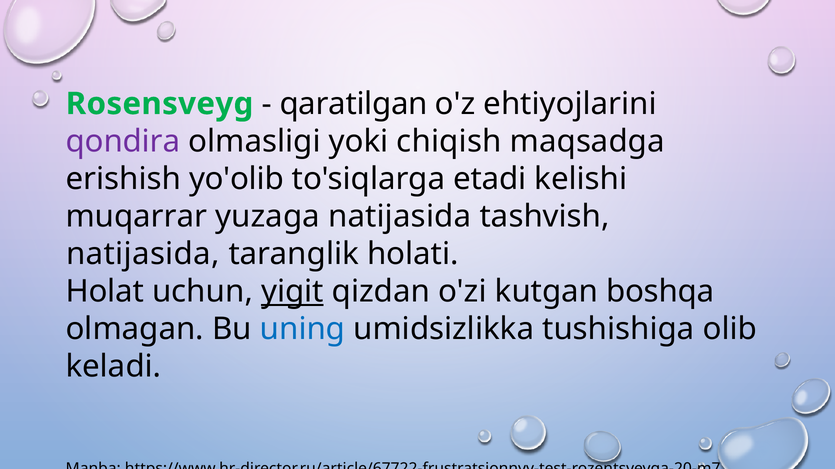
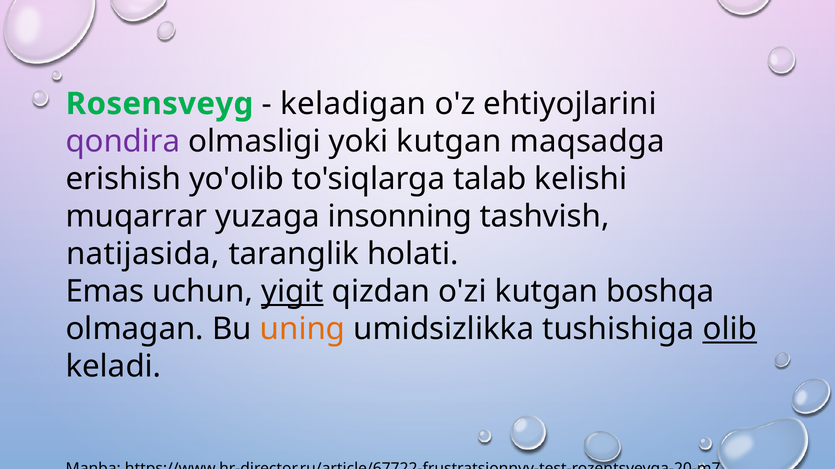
qaratilgan: qaratilgan -> keladigan
yoki chiqish: chiqish -> kutgan
etadi: etadi -> talab
yuzaga natijasida: natijasida -> insonning
Holat: Holat -> Emas
uning colour: blue -> orange
olib underline: none -> present
